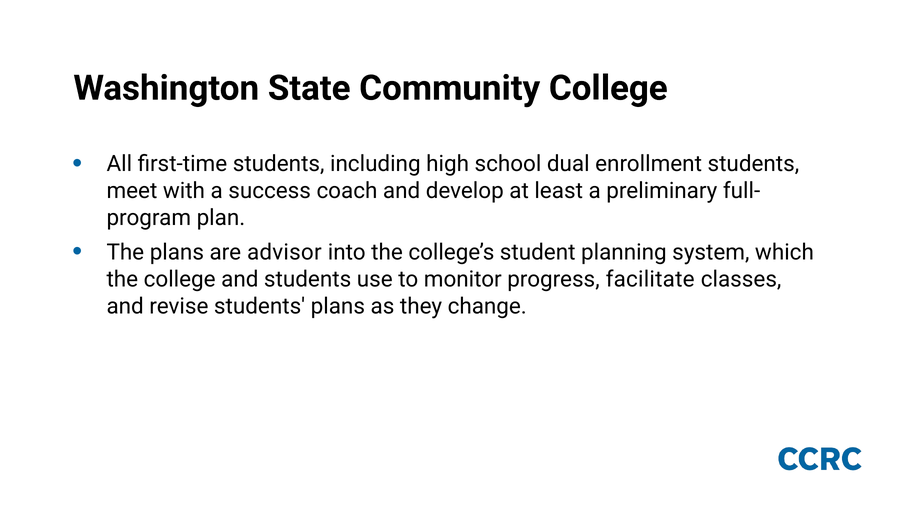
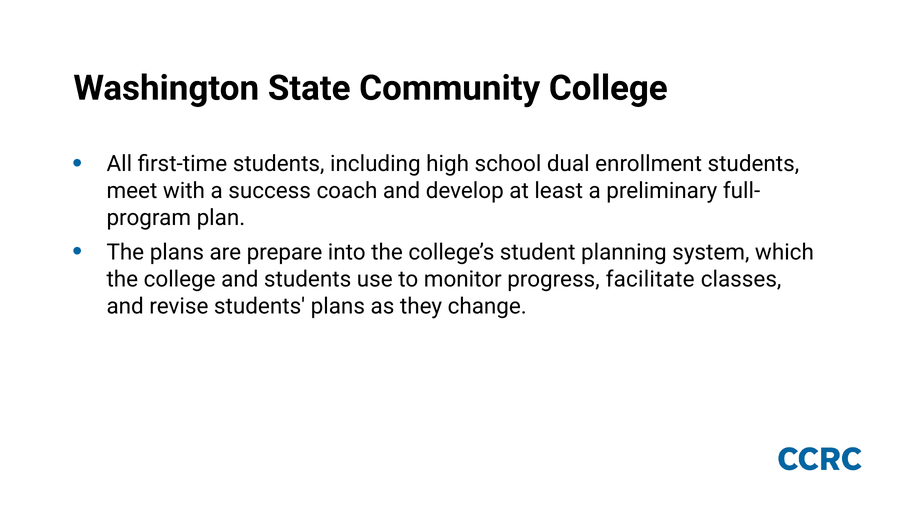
advisor: advisor -> prepare
